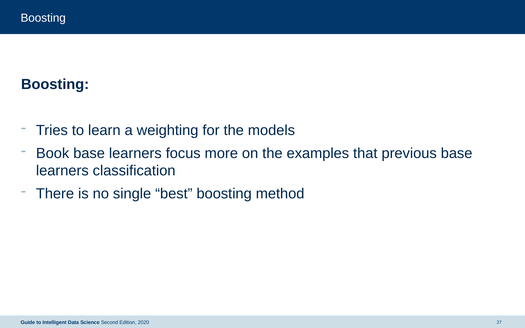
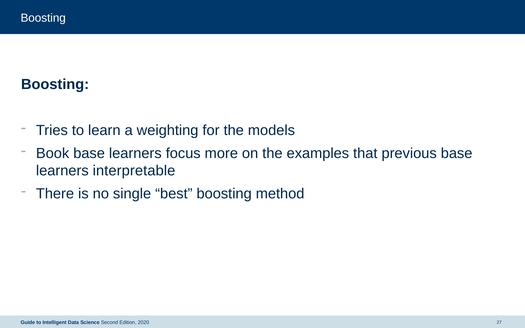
classification: classification -> interpretable
